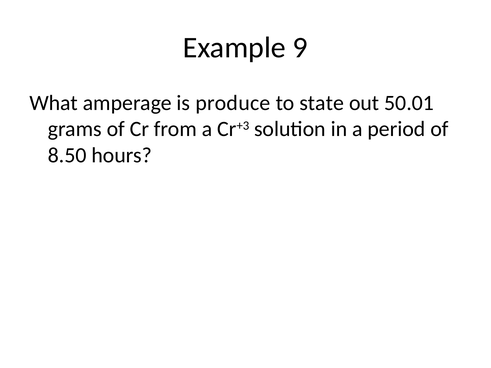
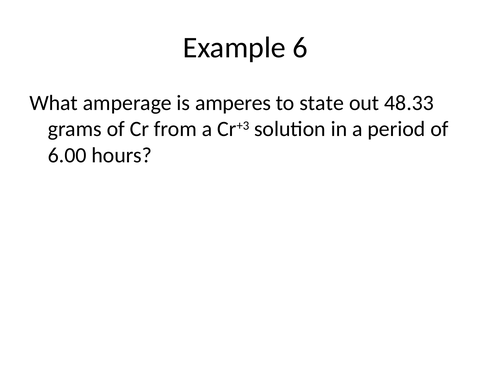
9: 9 -> 6
produce: produce -> amperes
50.01: 50.01 -> 48.33
8.50: 8.50 -> 6.00
